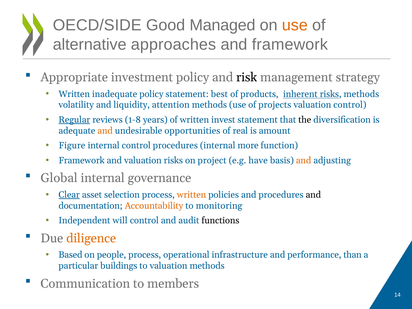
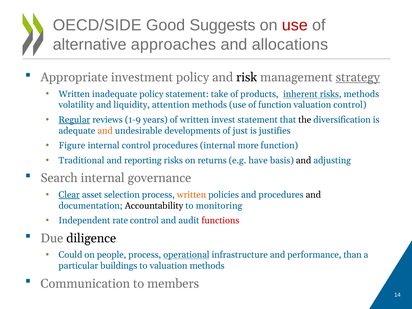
Managed: Managed -> Suggests
use at (295, 25) colour: orange -> red
and framework: framework -> allocations
strategy underline: none -> present
best: best -> take
of projects: projects -> function
1-8: 1-8 -> 1-9
opportunities: opportunities -> developments
real: real -> just
amount: amount -> justifies
Framework at (82, 160): Framework -> Traditional
and valuation: valuation -> reporting
project: project -> returns
and at (304, 160) colour: orange -> black
Global: Global -> Search
Accountability colour: orange -> black
will: will -> rate
functions colour: black -> red
diligence colour: orange -> black
Based: Based -> Could
operational underline: none -> present
